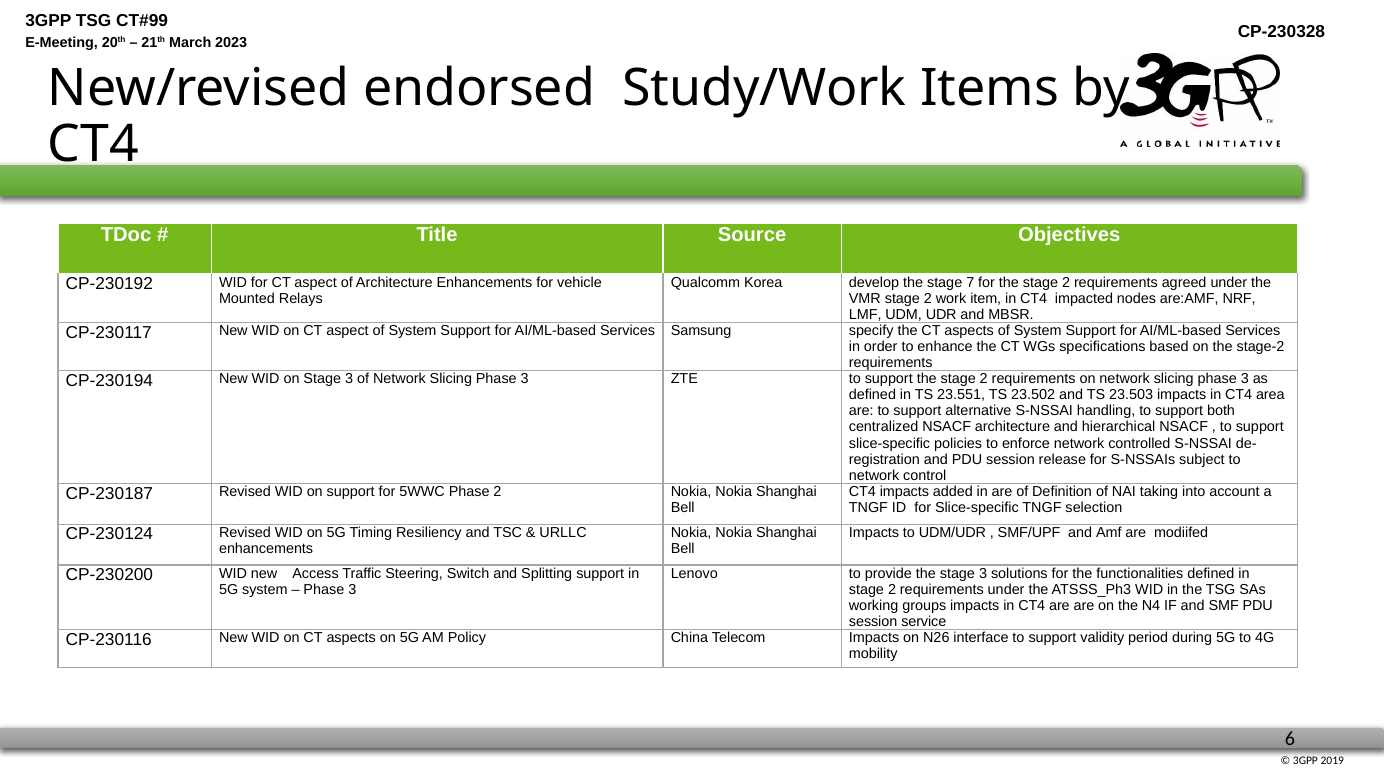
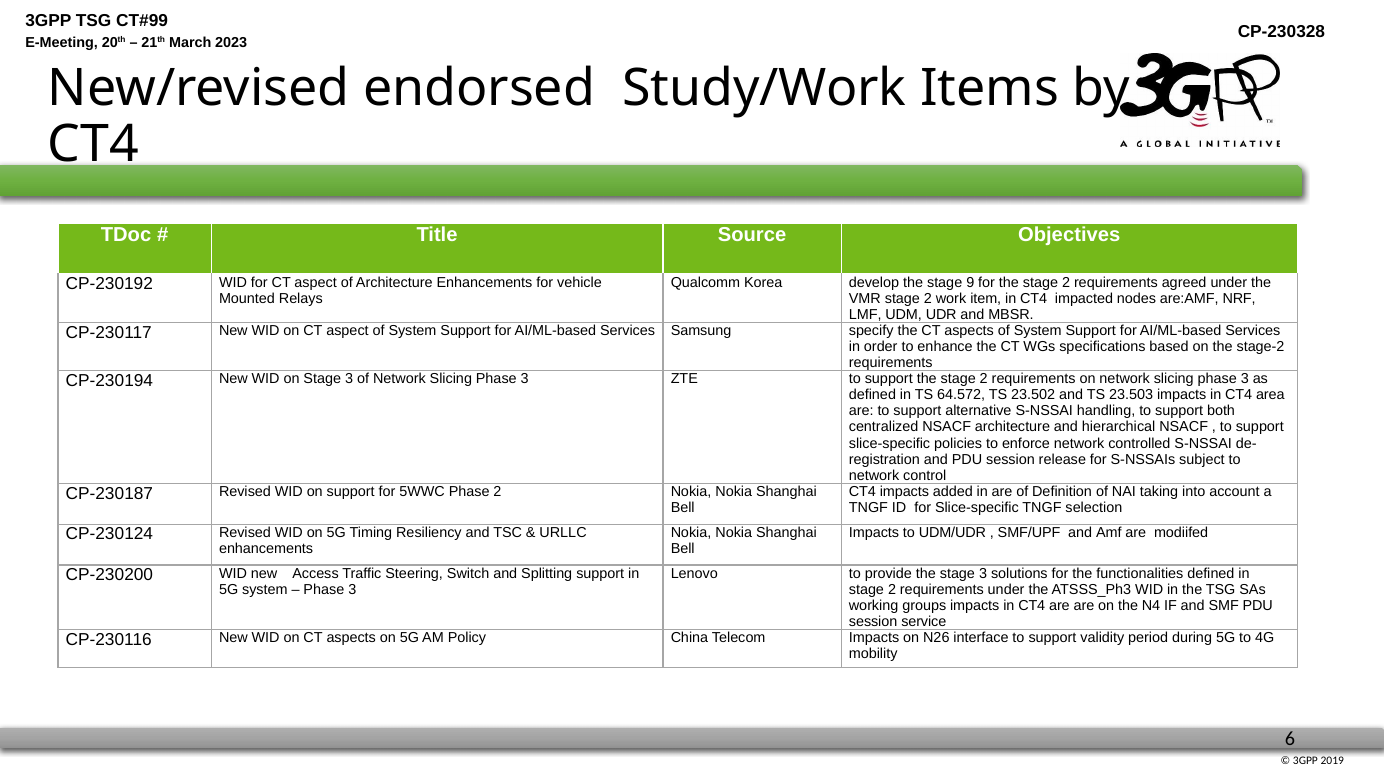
7: 7 -> 9
23.551: 23.551 -> 64.572
